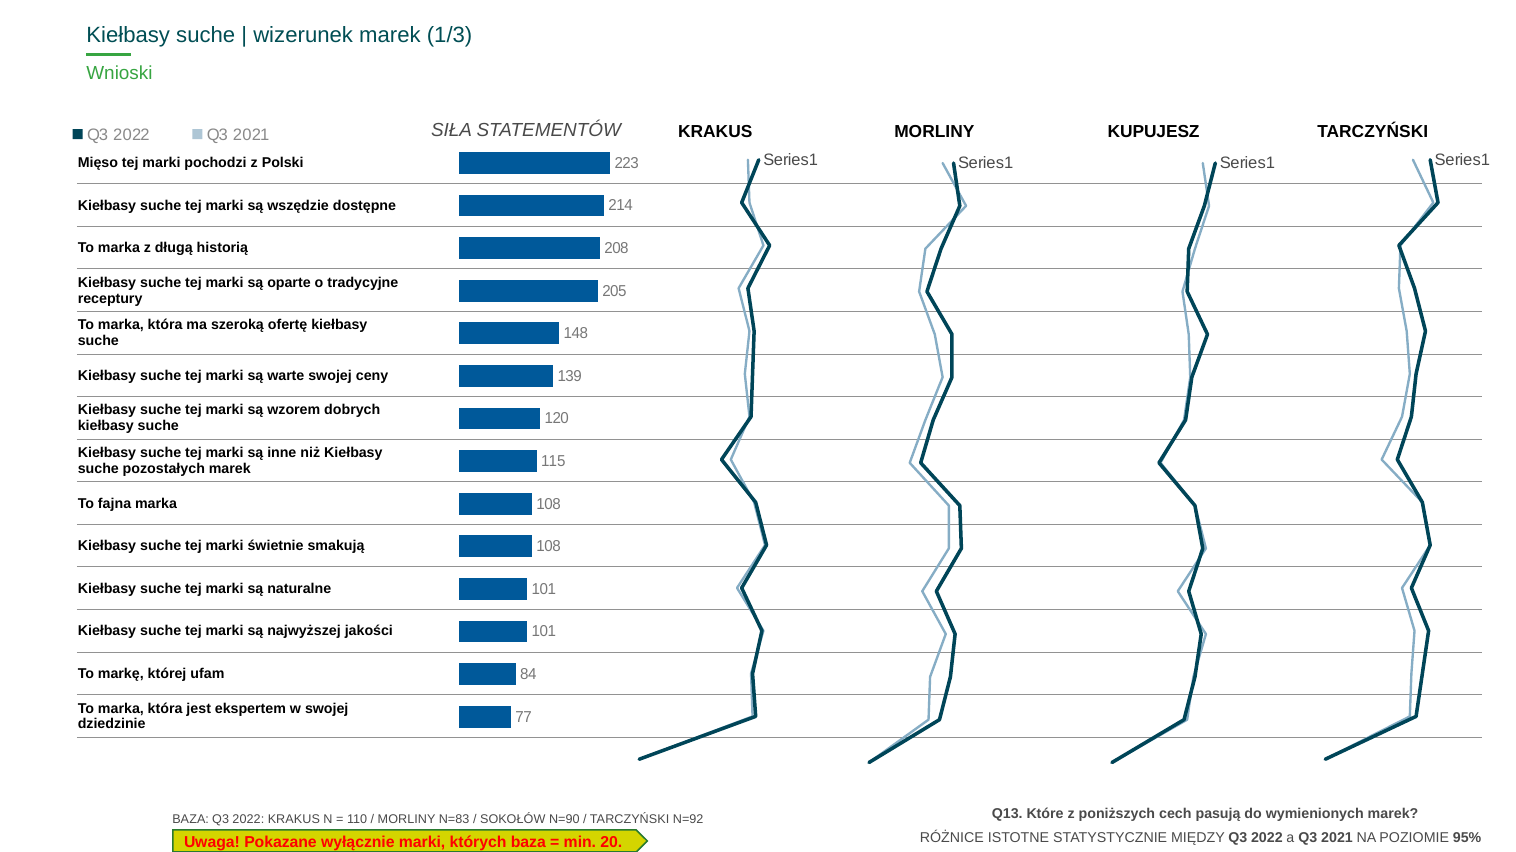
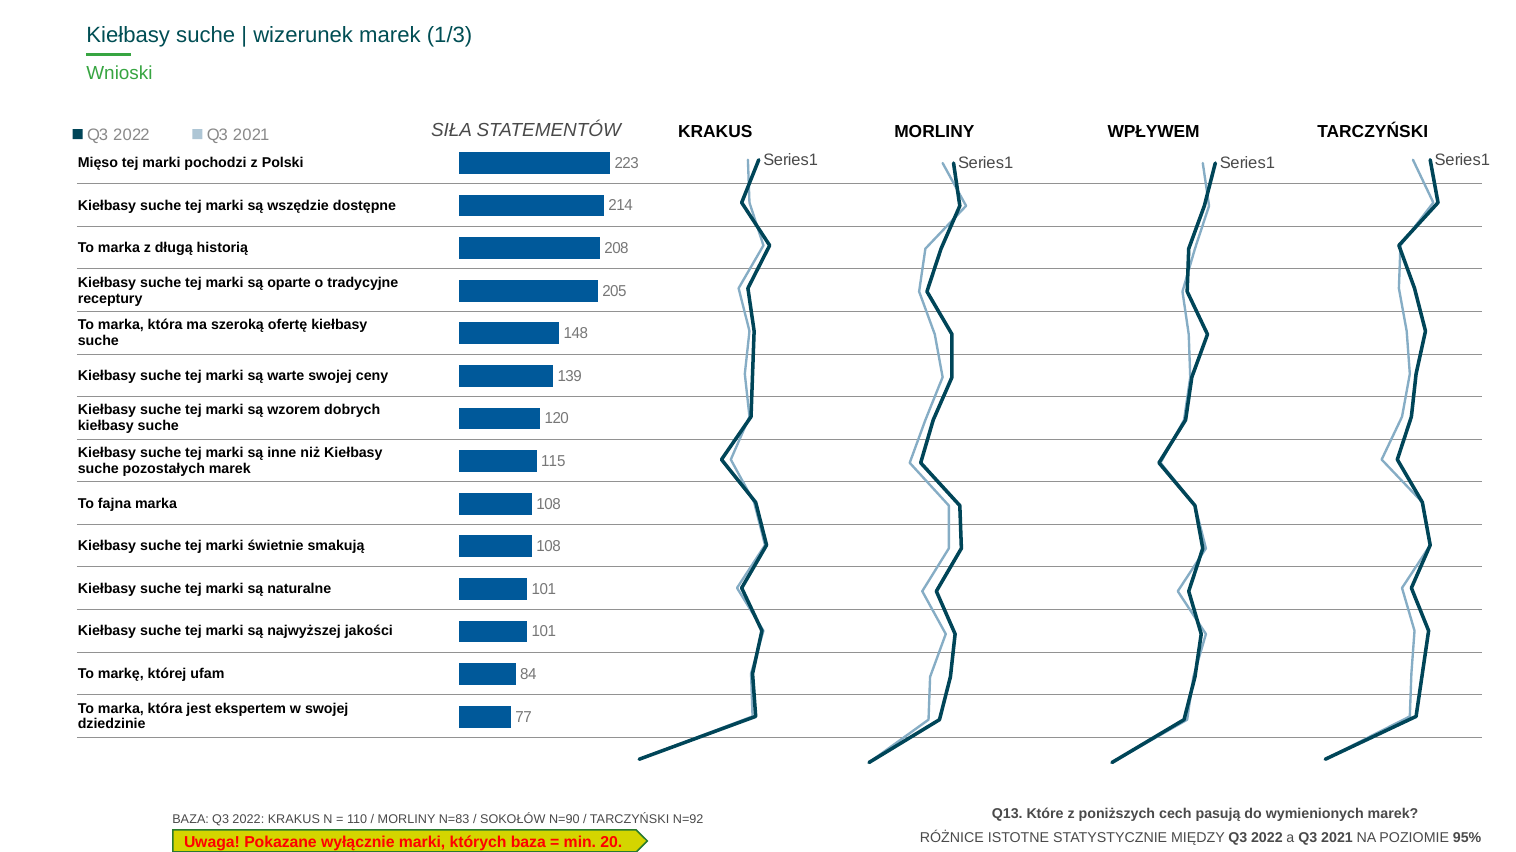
KUPUJESZ: KUPUJESZ -> WPŁYWEM
